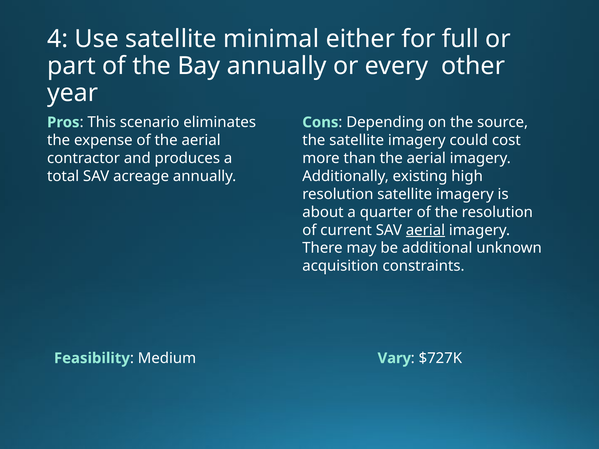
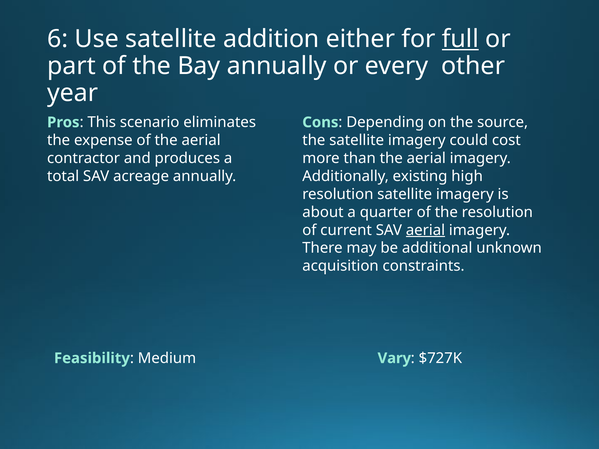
4: 4 -> 6
minimal: minimal -> addition
full underline: none -> present
